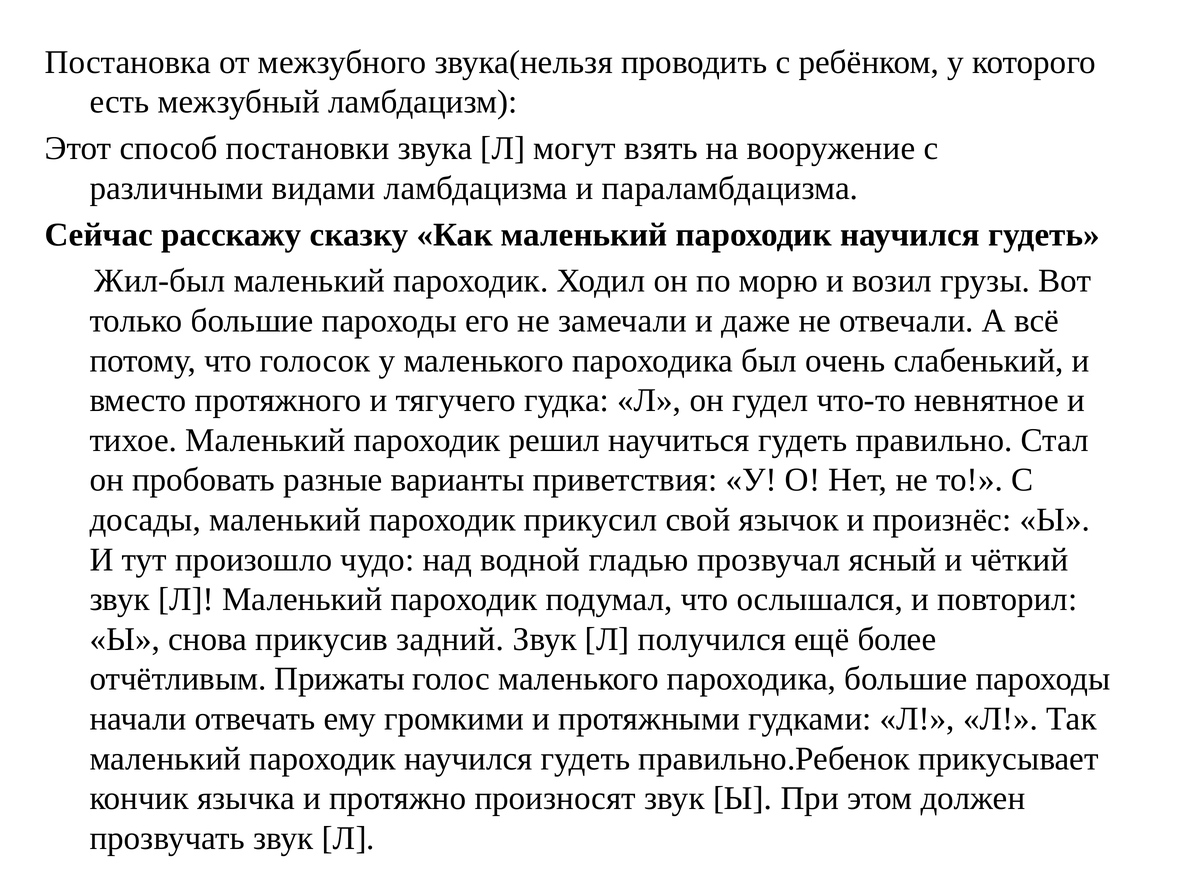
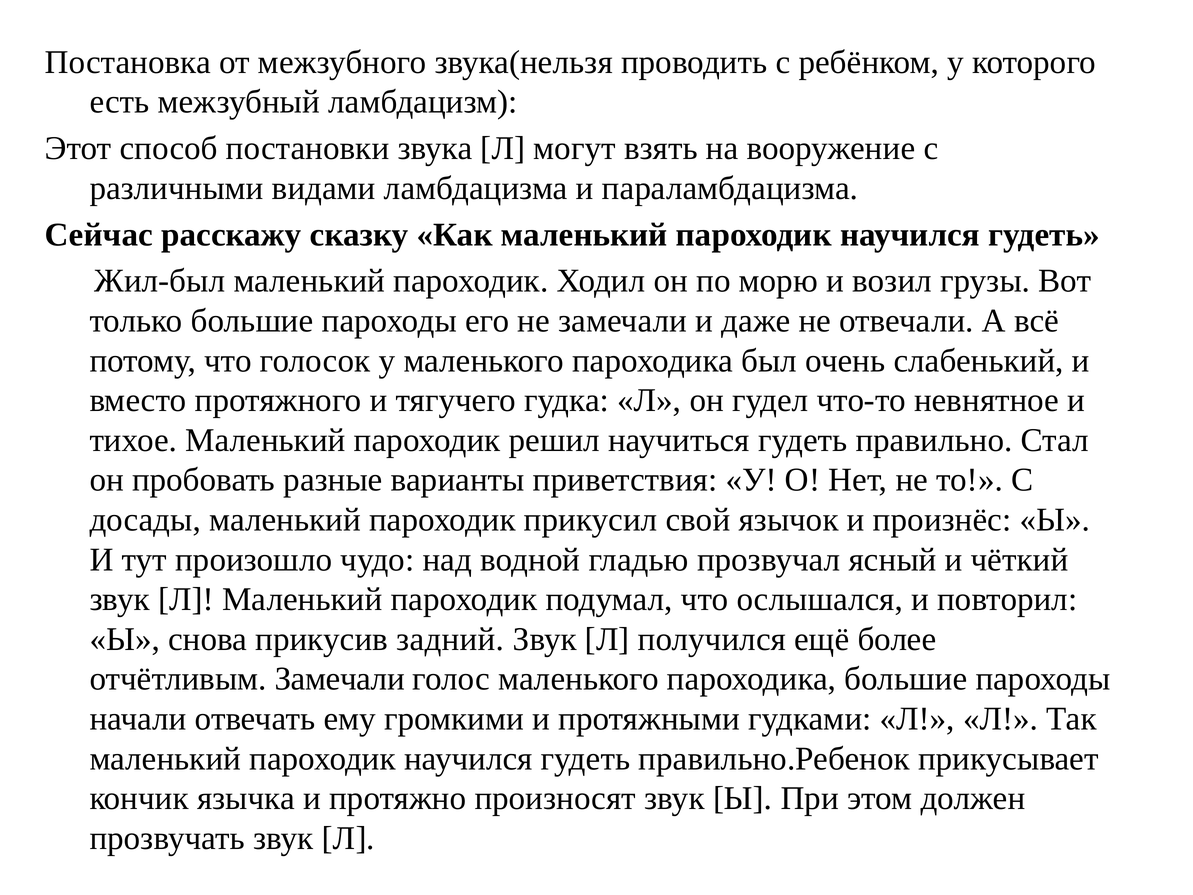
отчётливым Прижаты: Прижаты -> Замечали
